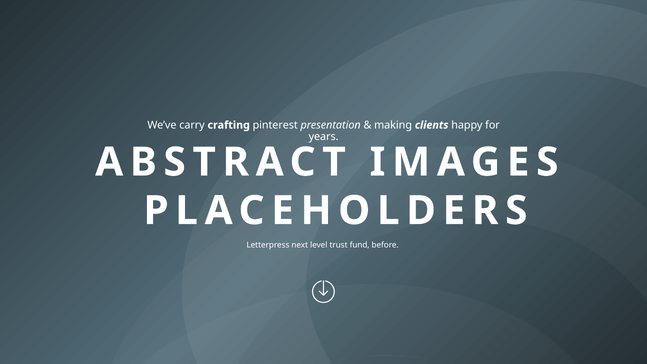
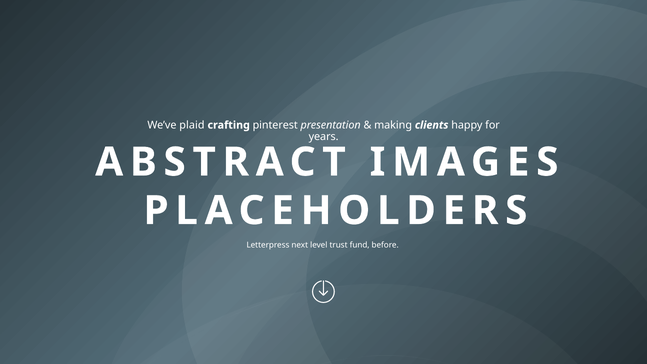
carry: carry -> plaid
